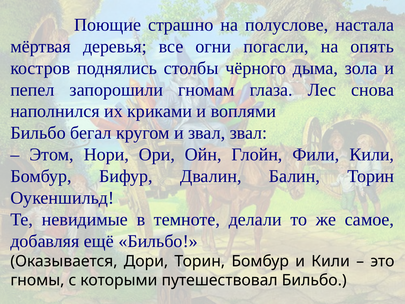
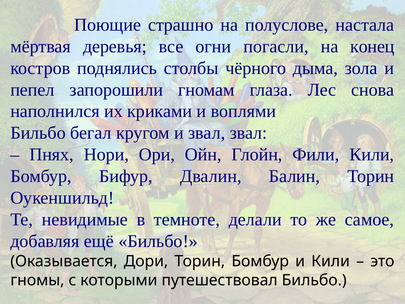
опять: опять -> конец
Этом: Этом -> Пнях
